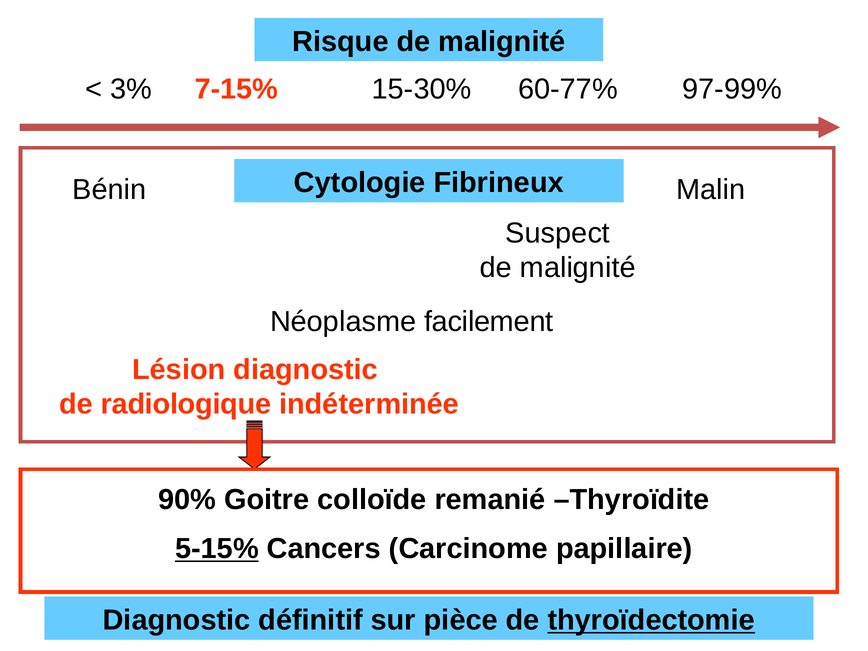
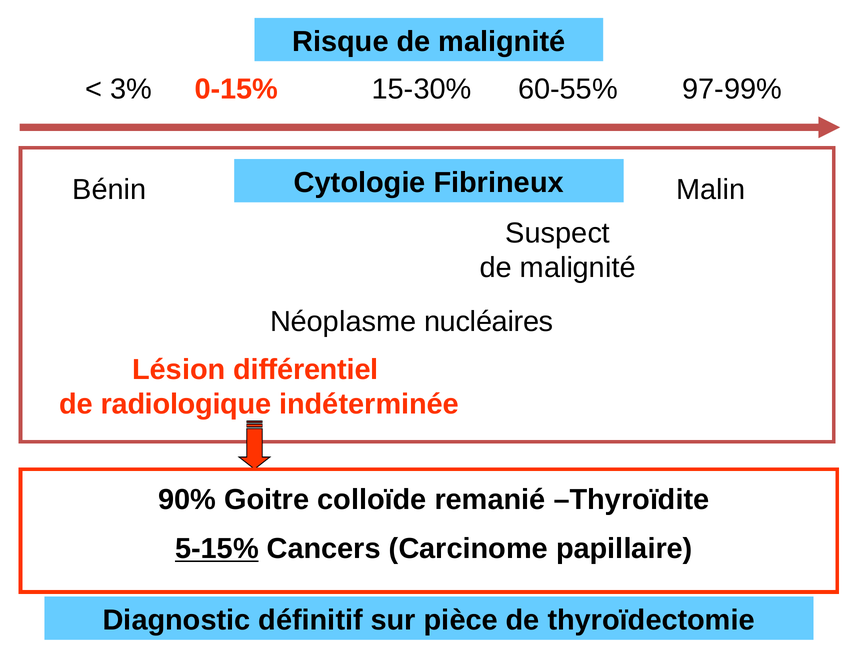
7-15%: 7-15% -> 0-15%
60-77%: 60-77% -> 60-55%
facilement: facilement -> nucléaires
Lésion diagnostic: diagnostic -> différentiel
thyroïdectomie underline: present -> none
